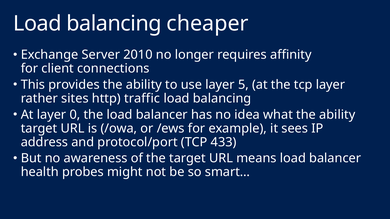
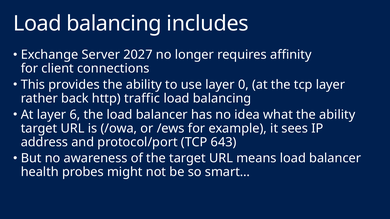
cheaper: cheaper -> includes
2010: 2010 -> 2027
5: 5 -> 0
sites: sites -> back
0: 0 -> 6
433: 433 -> 643
